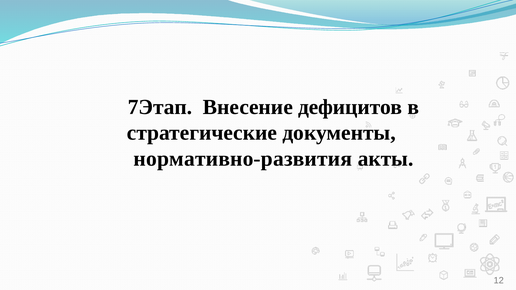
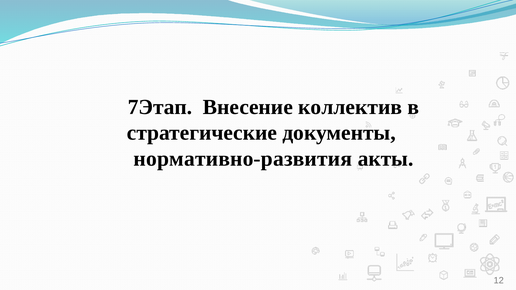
дефицитов: дефицитов -> коллектив
